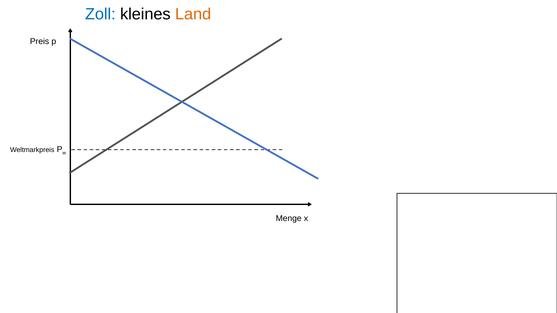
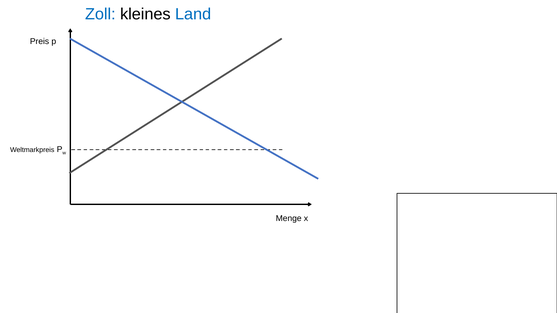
Land colour: orange -> blue
